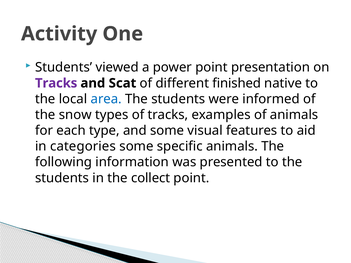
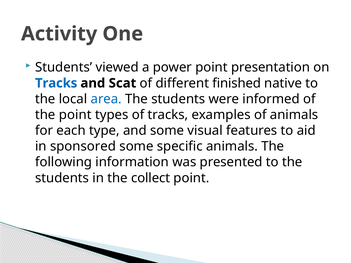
Tracks at (56, 83) colour: purple -> blue
the snow: snow -> point
categories: categories -> sponsored
